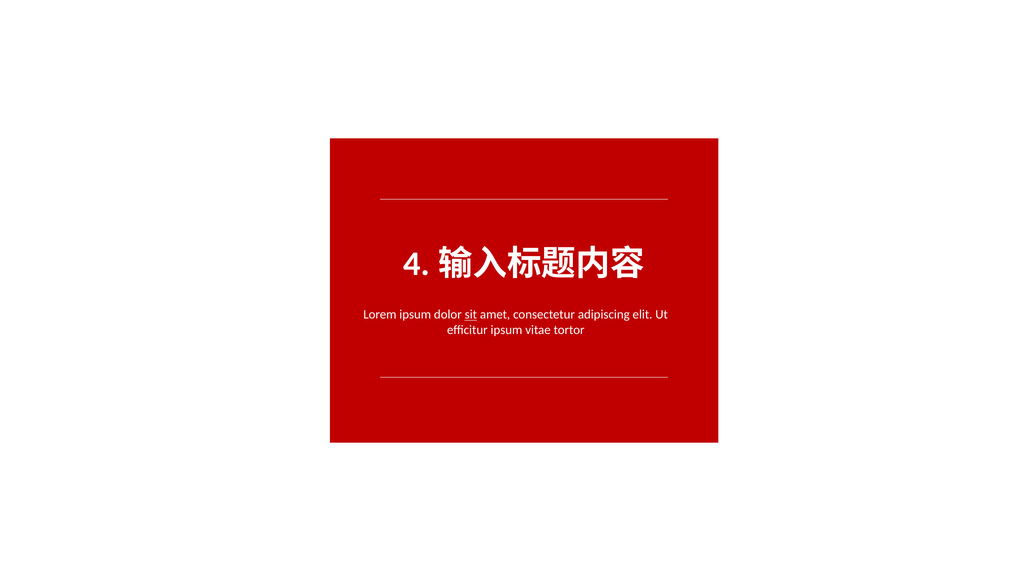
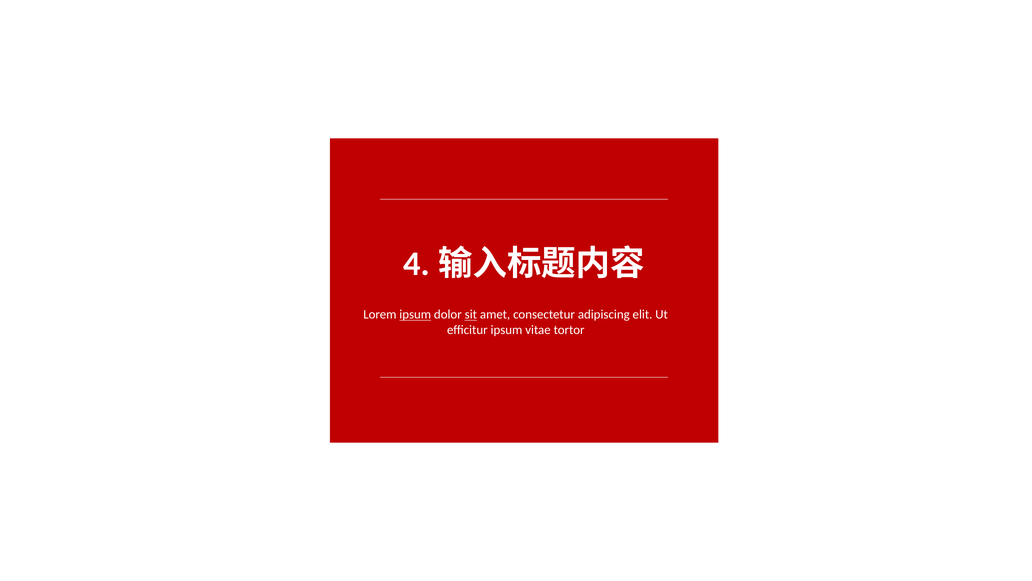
ipsum at (415, 314) underline: none -> present
